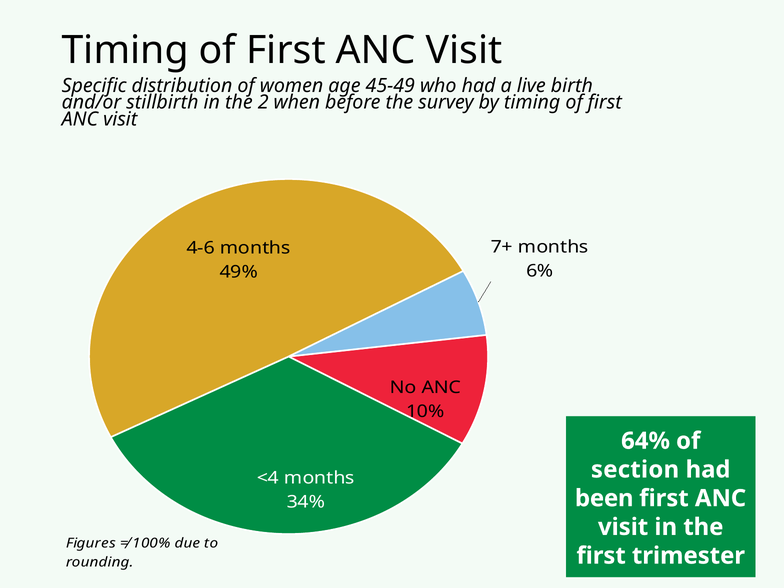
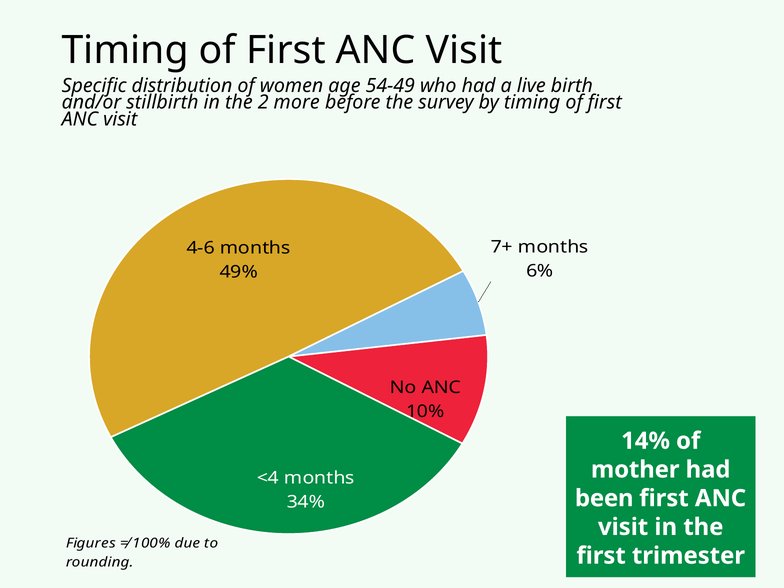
45-49: 45-49 -> 54-49
when: when -> more
64%: 64% -> 14%
section: section -> mother
